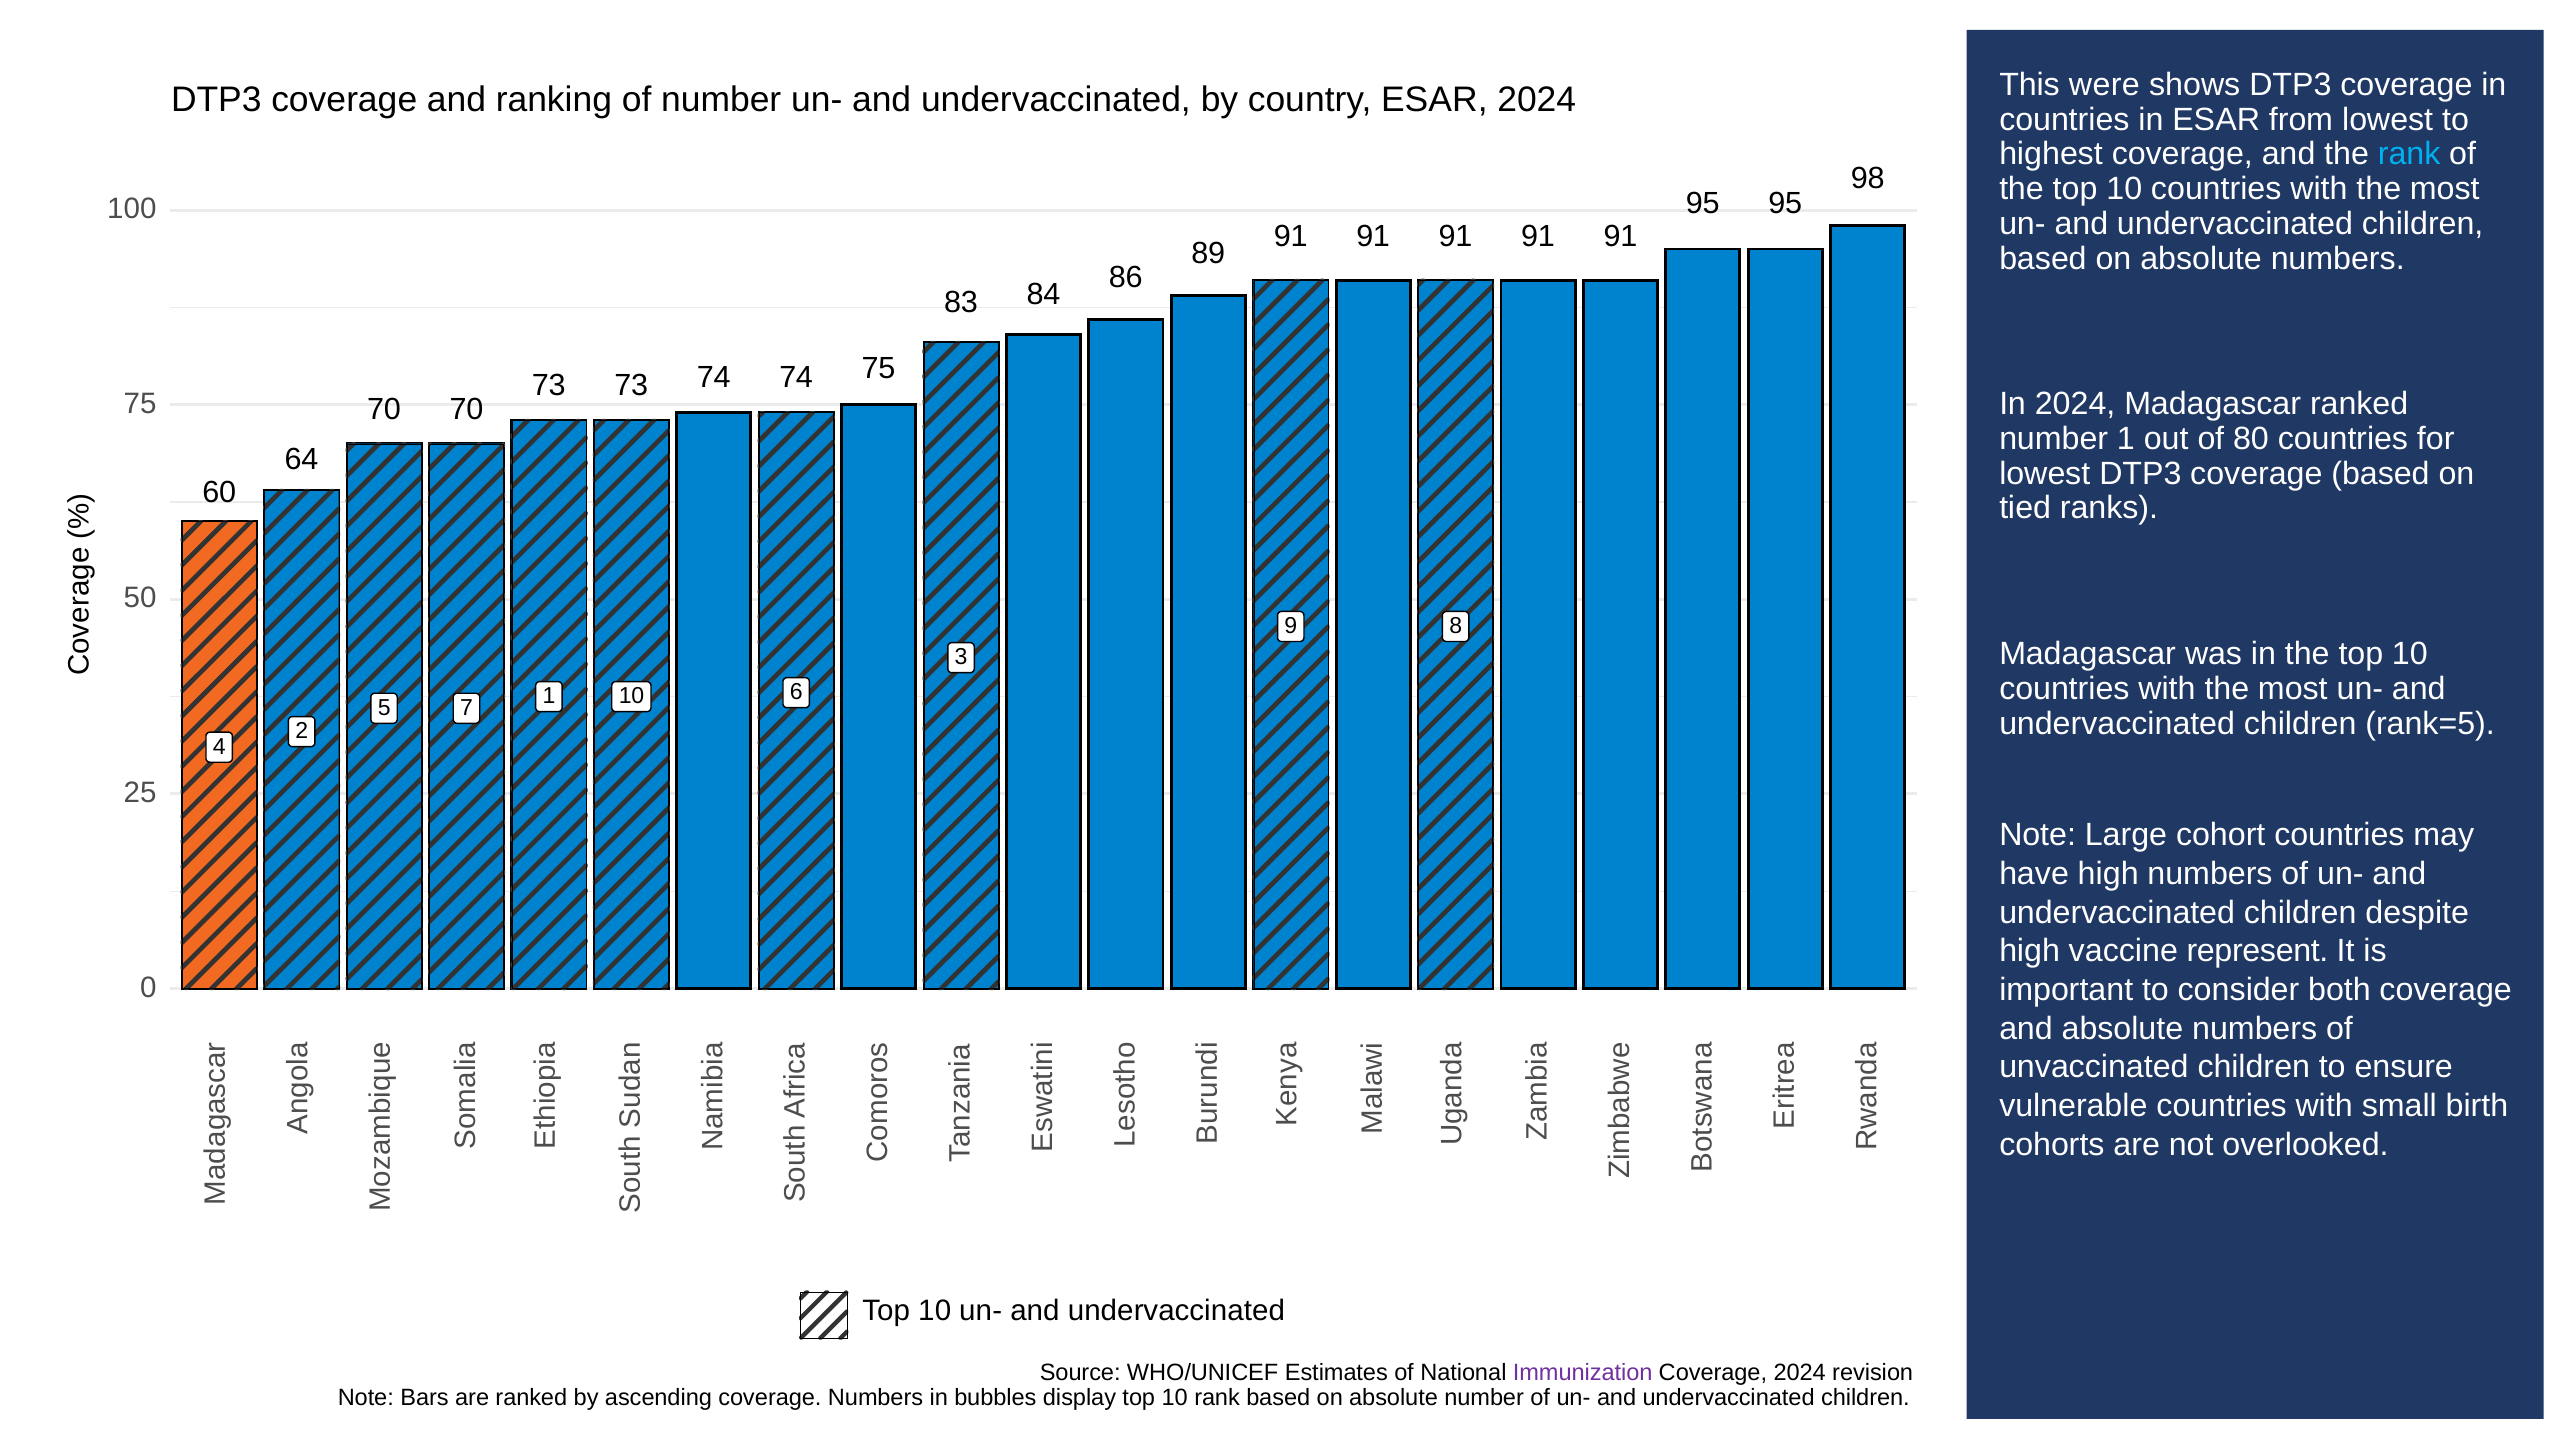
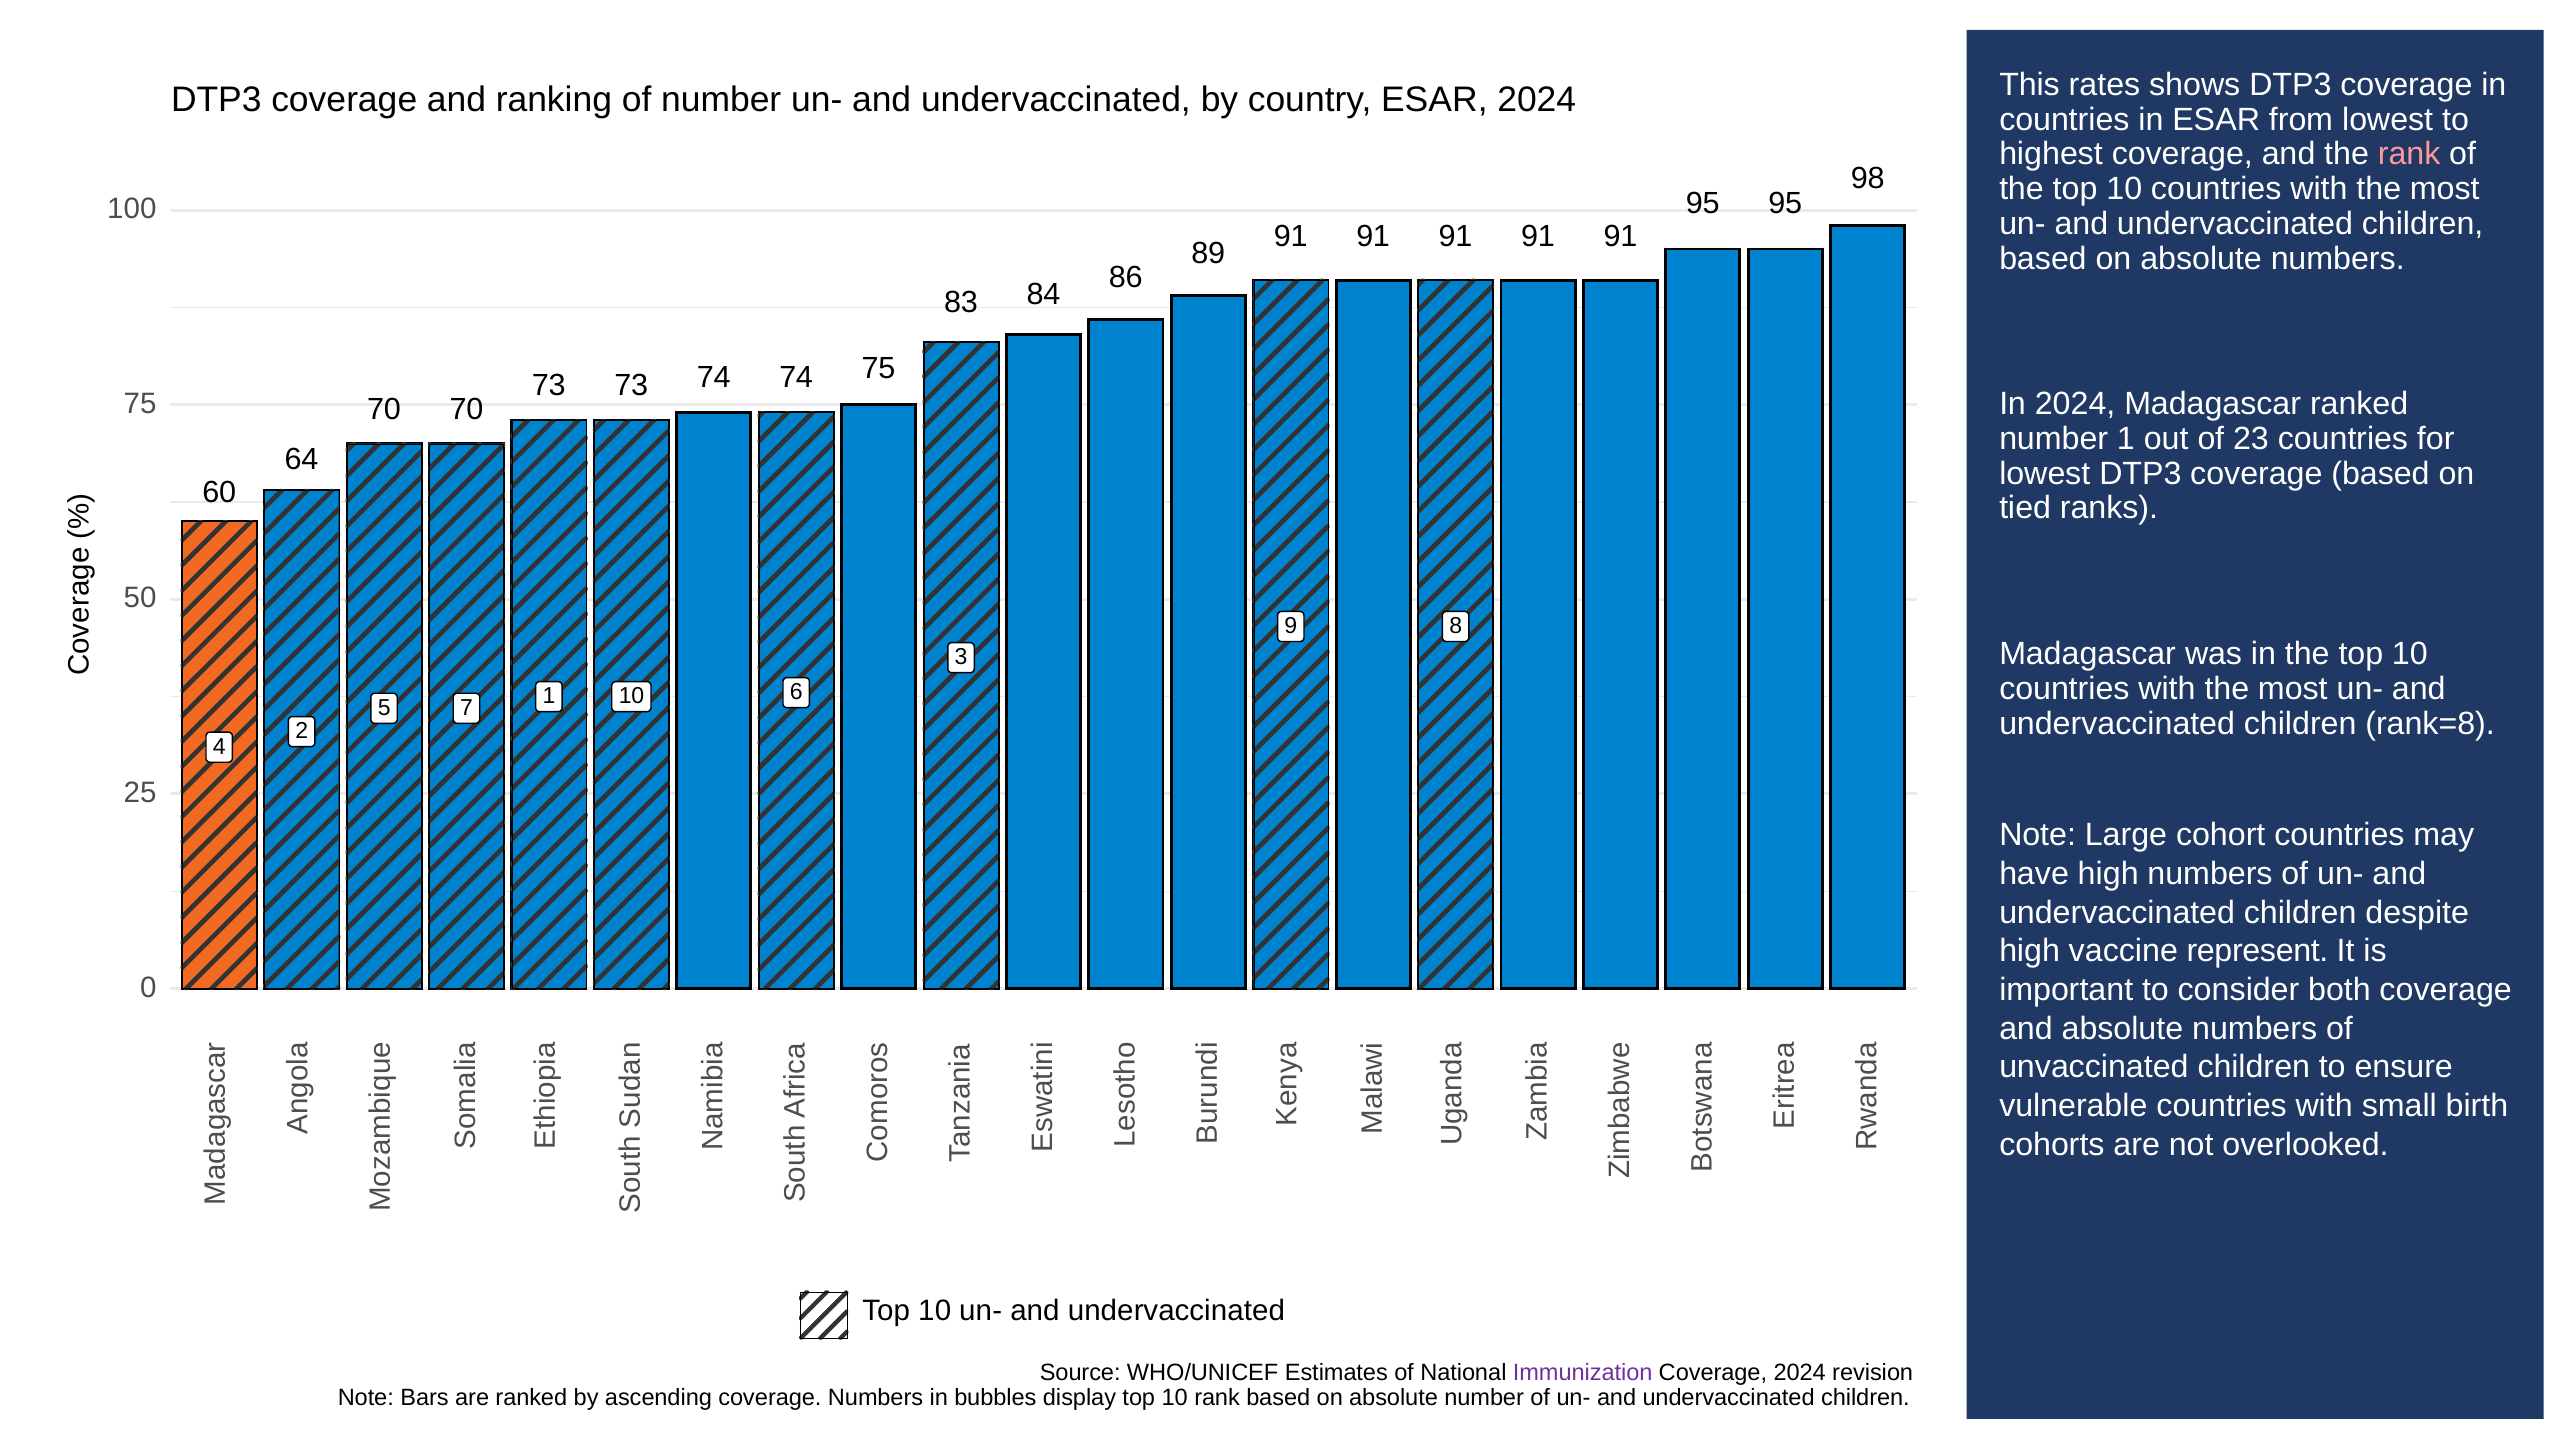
were: were -> rates
rank at (2409, 154) colour: light blue -> pink
80: 80 -> 23
rank=5: rank=5 -> rank=8
